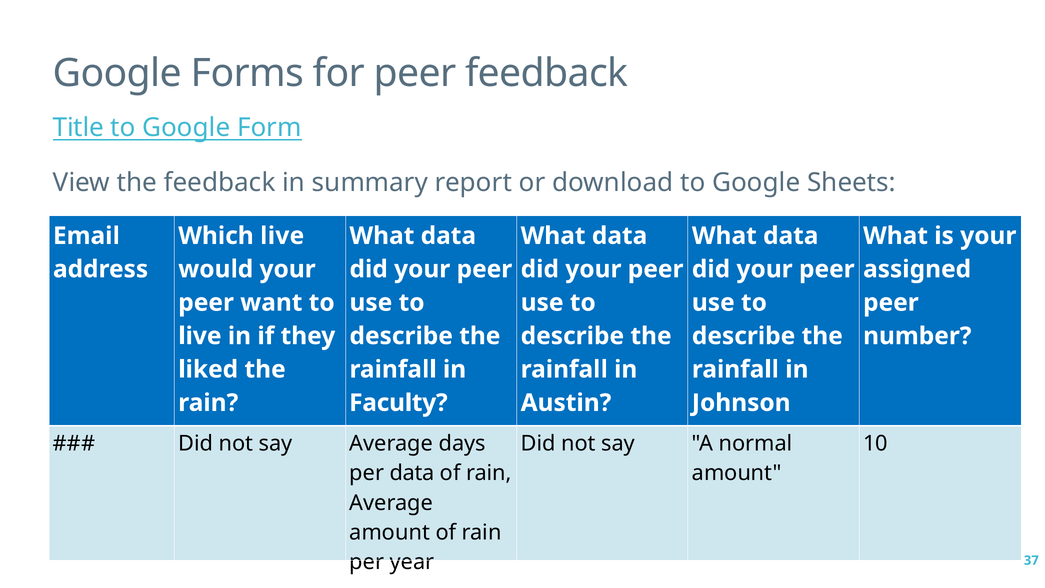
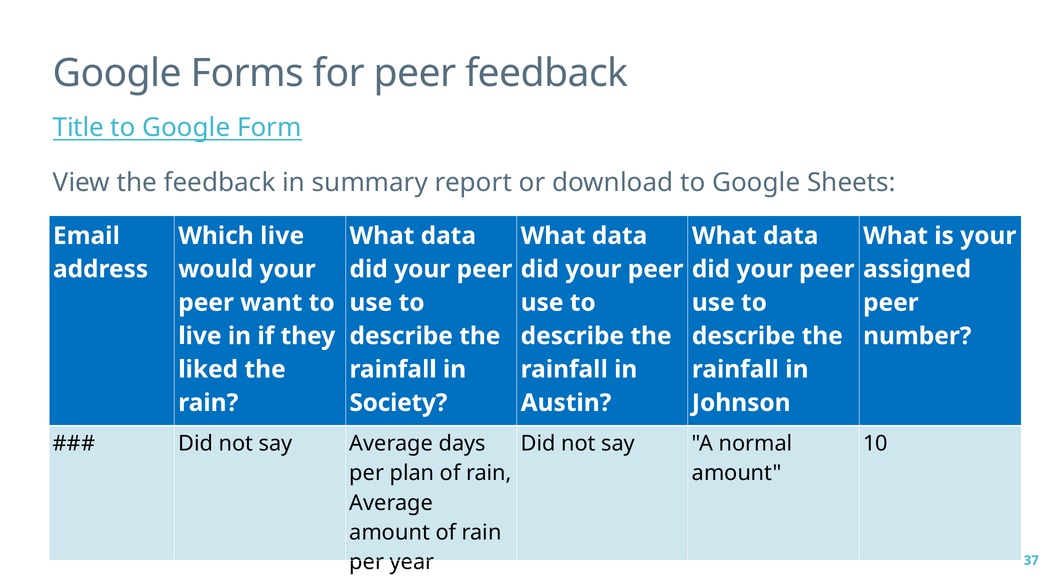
Faculty: Faculty -> Society
per data: data -> plan
